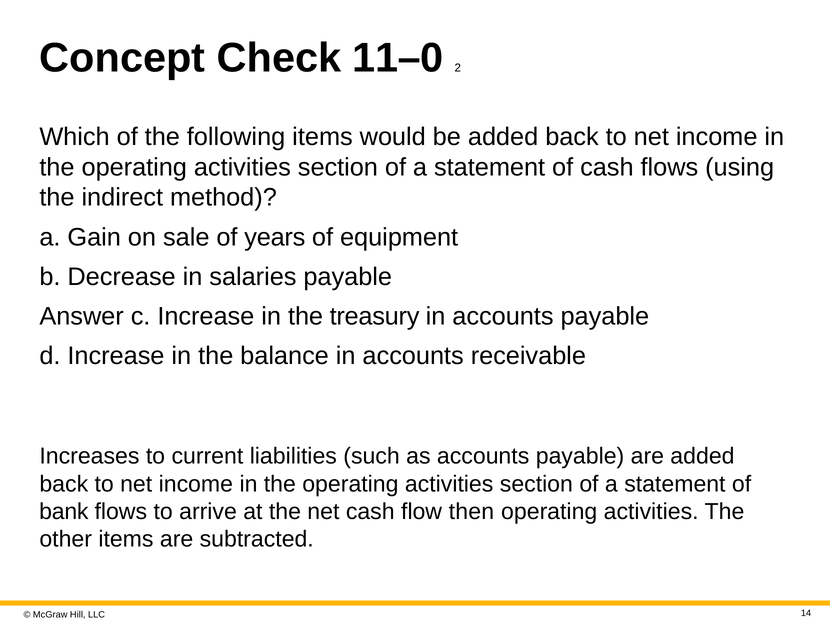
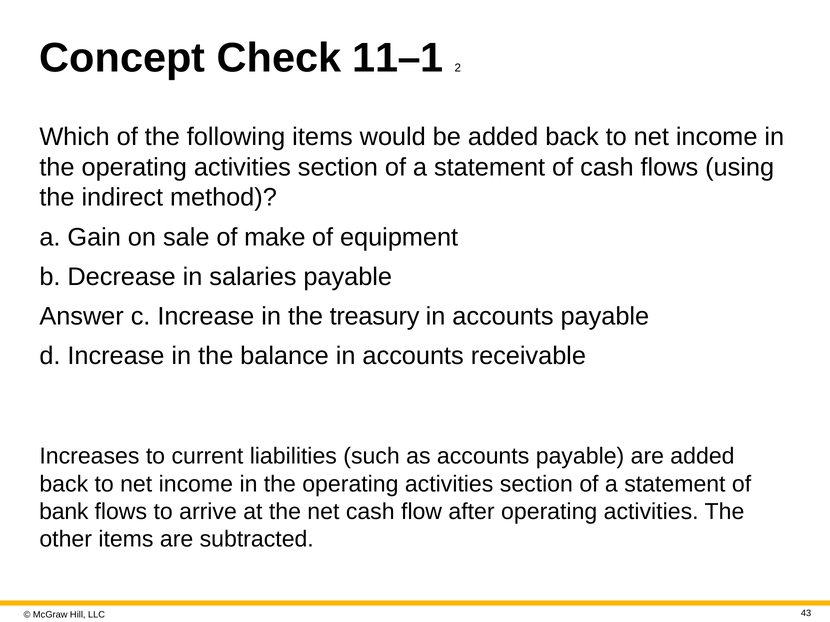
11–0: 11–0 -> 11–1
years: years -> make
then: then -> after
14: 14 -> 43
